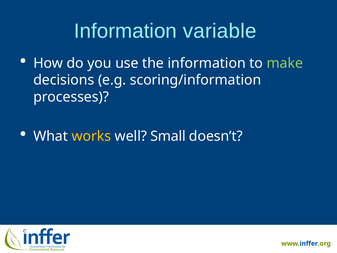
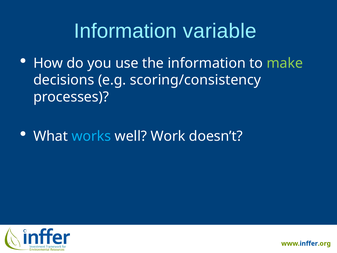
scoring/information: scoring/information -> scoring/consistency
works colour: yellow -> light blue
Small: Small -> Work
